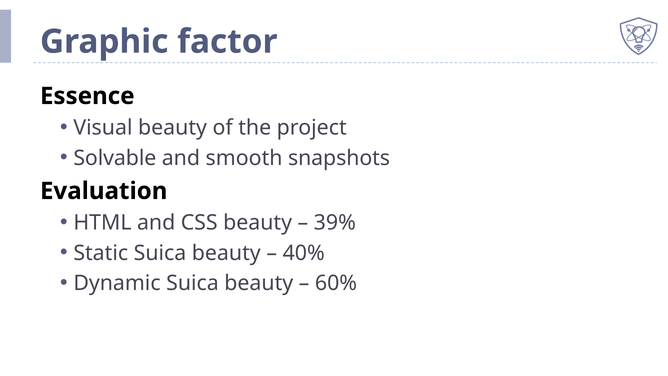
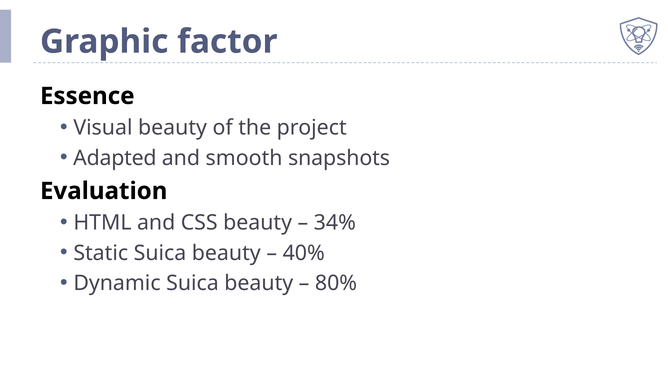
Solvable: Solvable -> Adapted
39%: 39% -> 34%
60%: 60% -> 80%
